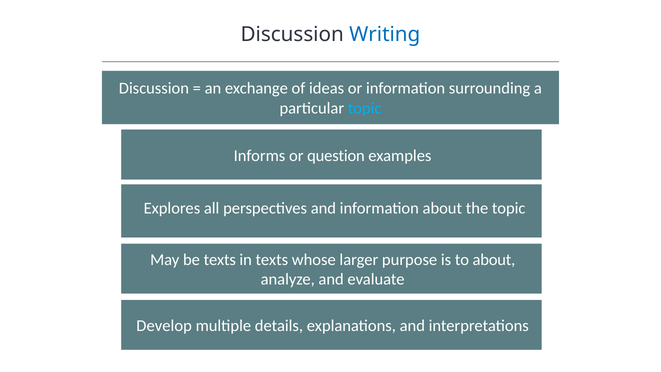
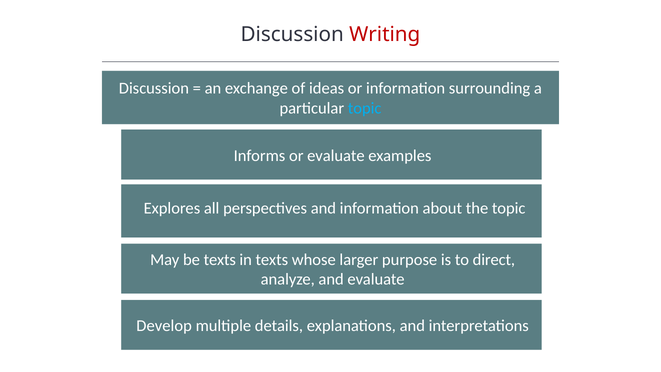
Writing colour: blue -> red
or question: question -> evaluate
to about: about -> direct
